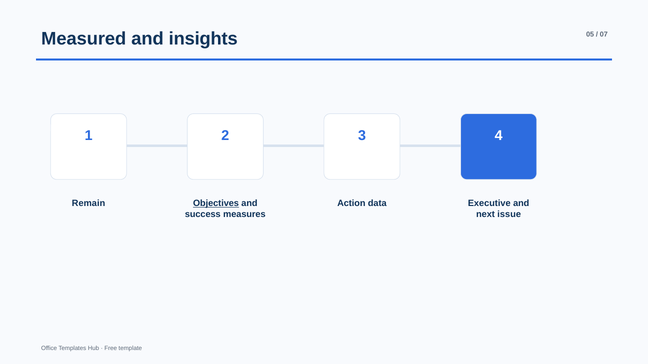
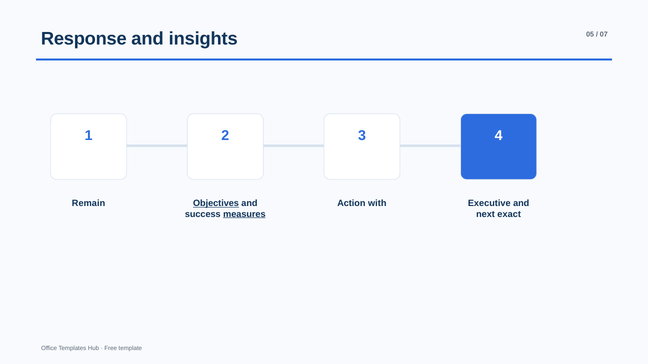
Measured: Measured -> Response
data: data -> with
measures underline: none -> present
issue: issue -> exact
